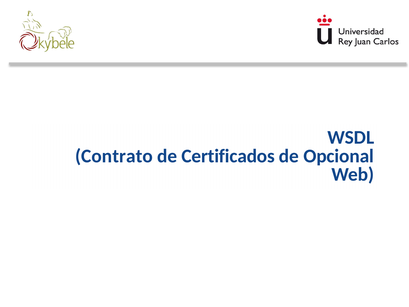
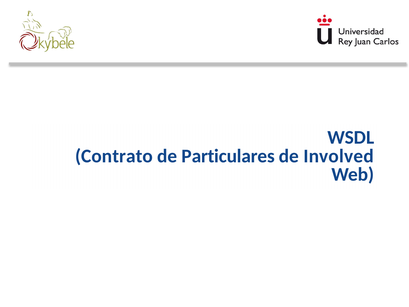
Certificados: Certificados -> Particulares
Opcional: Opcional -> Involved
